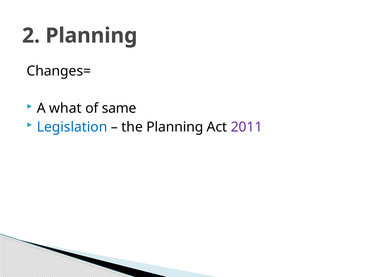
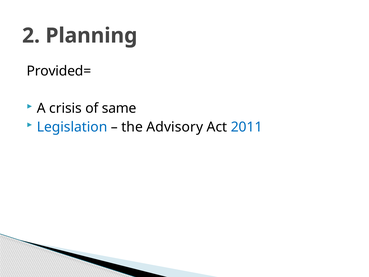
Changes=: Changes= -> Provided=
what: what -> crisis
the Planning: Planning -> Advisory
2011 colour: purple -> blue
